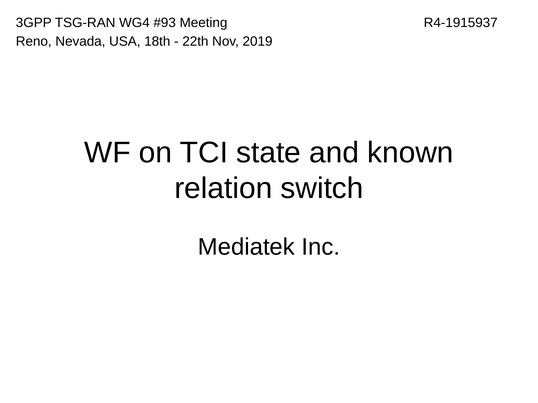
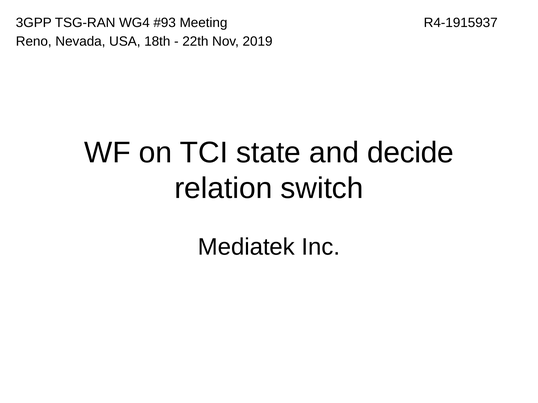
known: known -> decide
